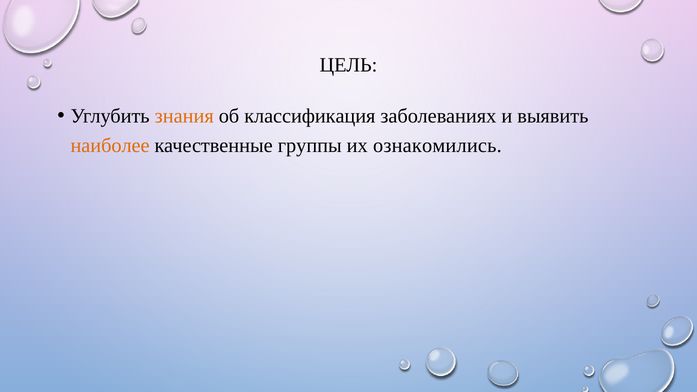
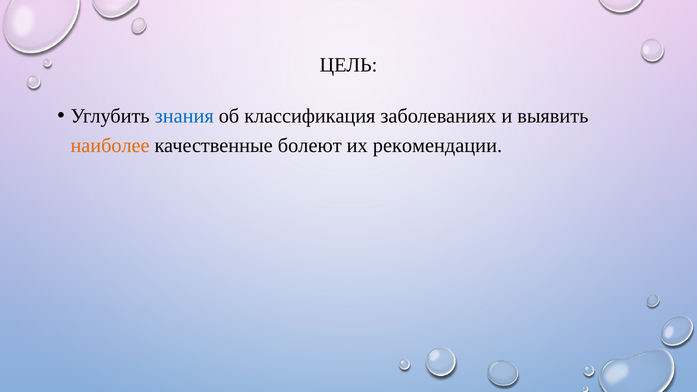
знания colour: orange -> blue
группы: группы -> болеют
ознакомились: ознакомились -> рекомендации
